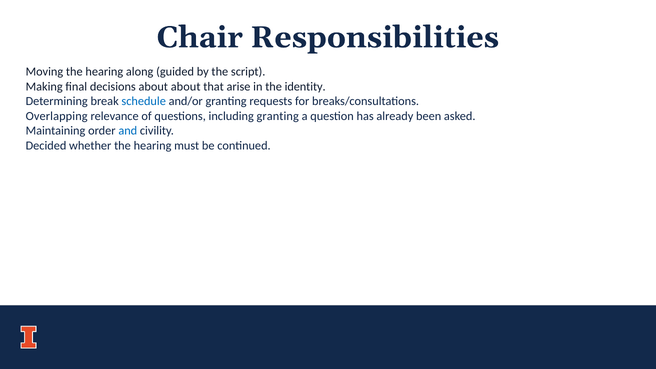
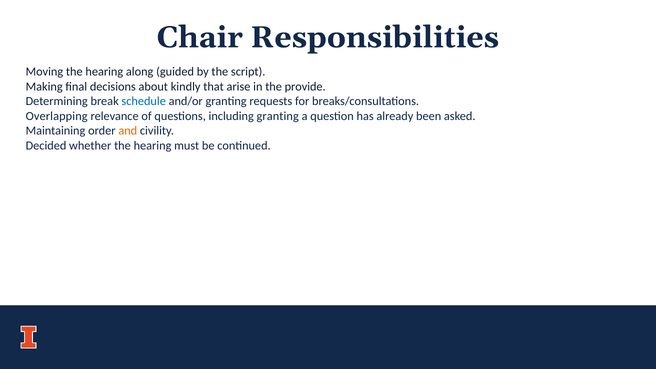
about about: about -> kindly
identity: identity -> provide
and colour: blue -> orange
